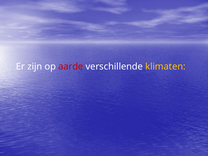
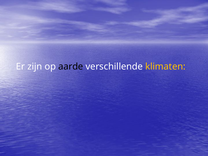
aarde colour: red -> black
